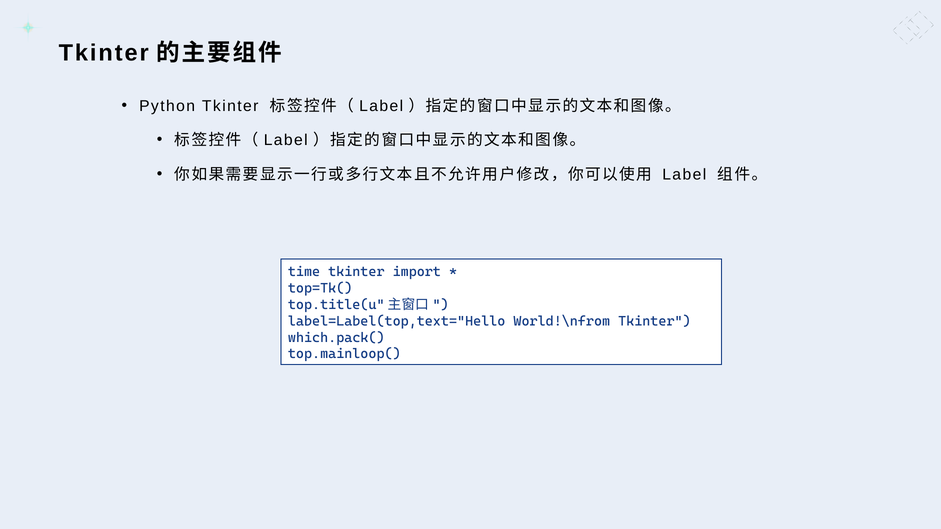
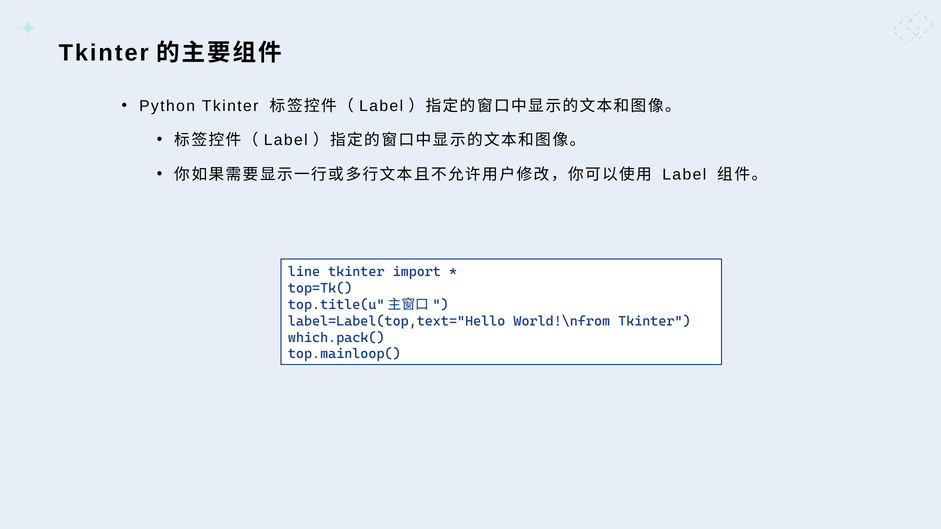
time: time -> line
